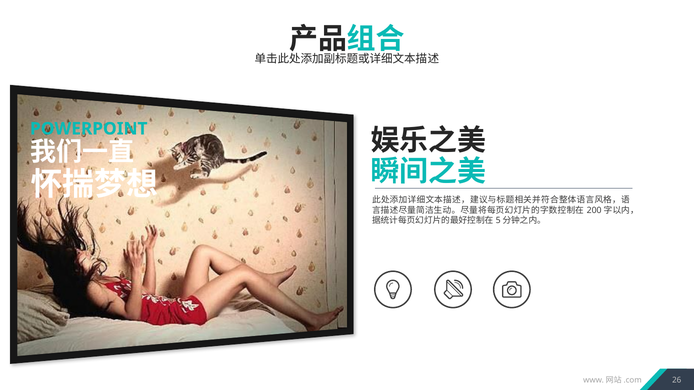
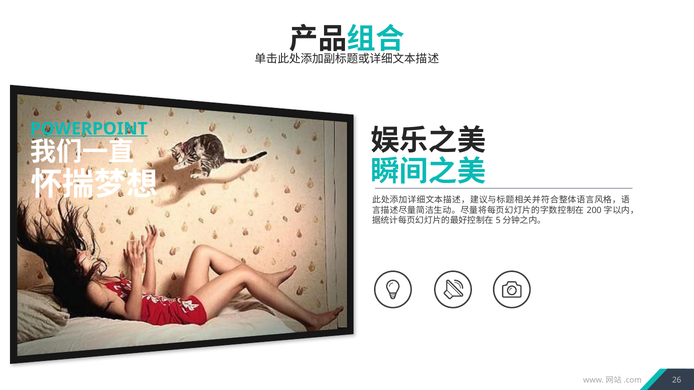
POWERPOINT underline: none -> present
